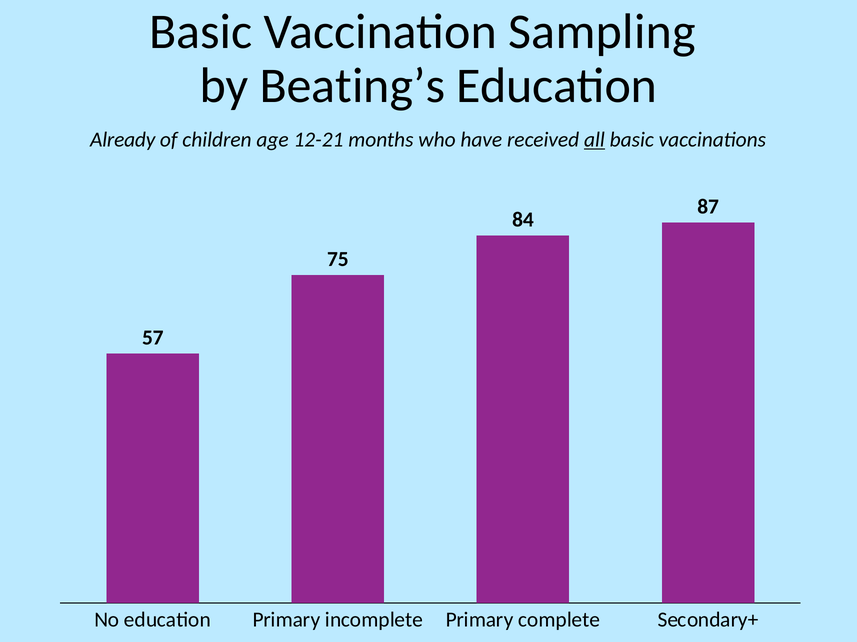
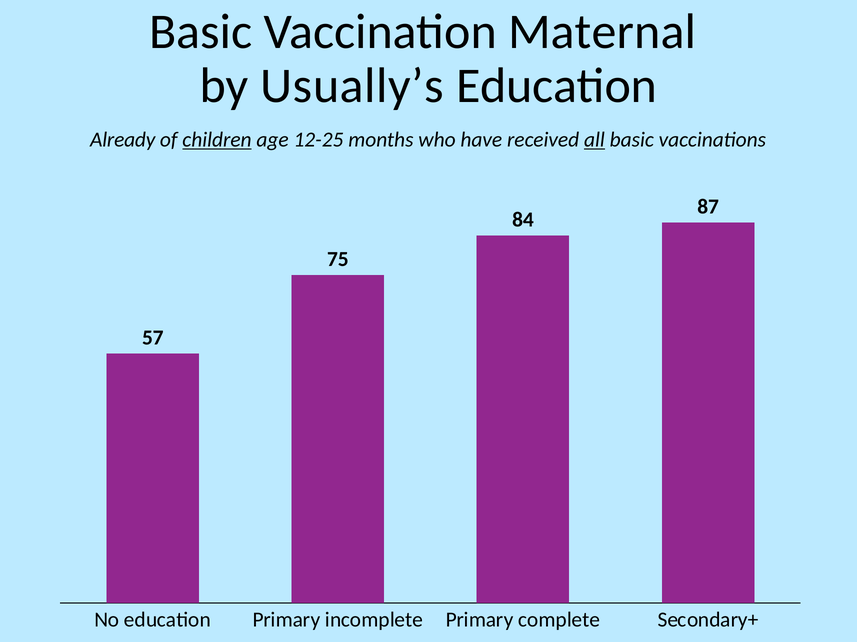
Sampling: Sampling -> Maternal
Beating’s: Beating’s -> Usually’s
children underline: none -> present
12-21: 12-21 -> 12-25
